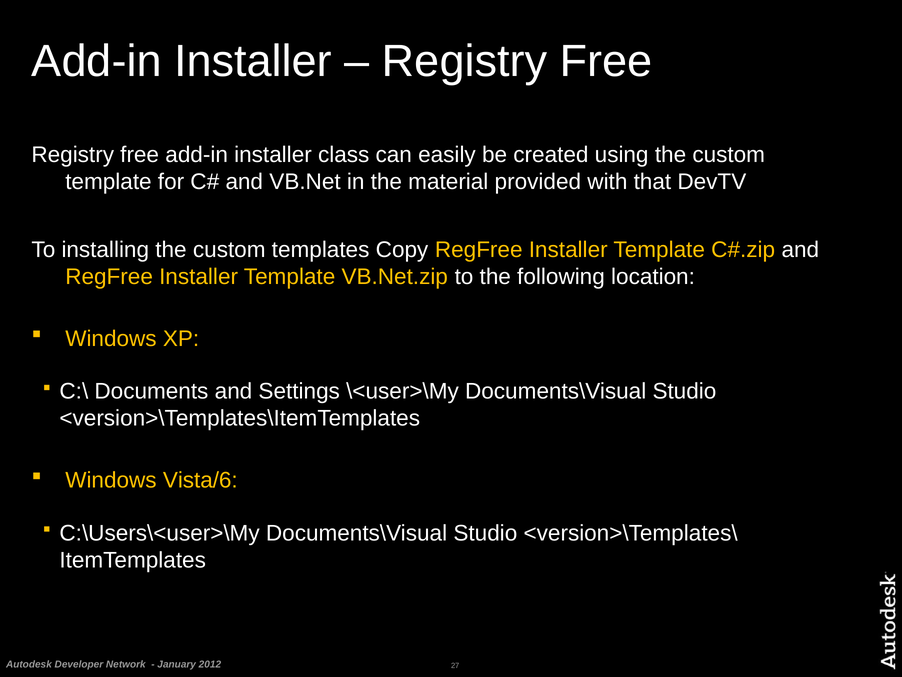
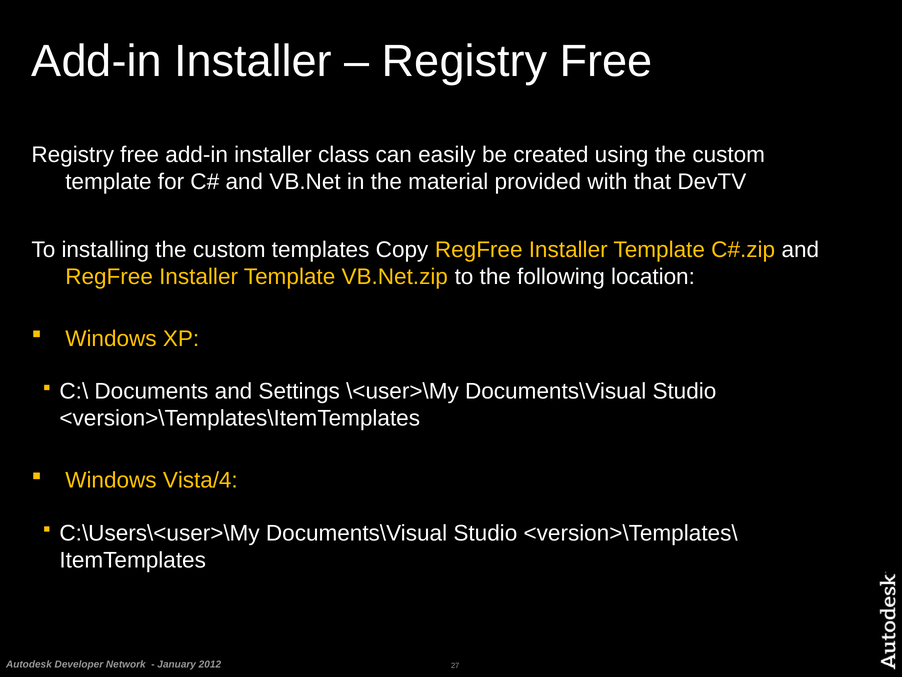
Vista/6: Vista/6 -> Vista/4
